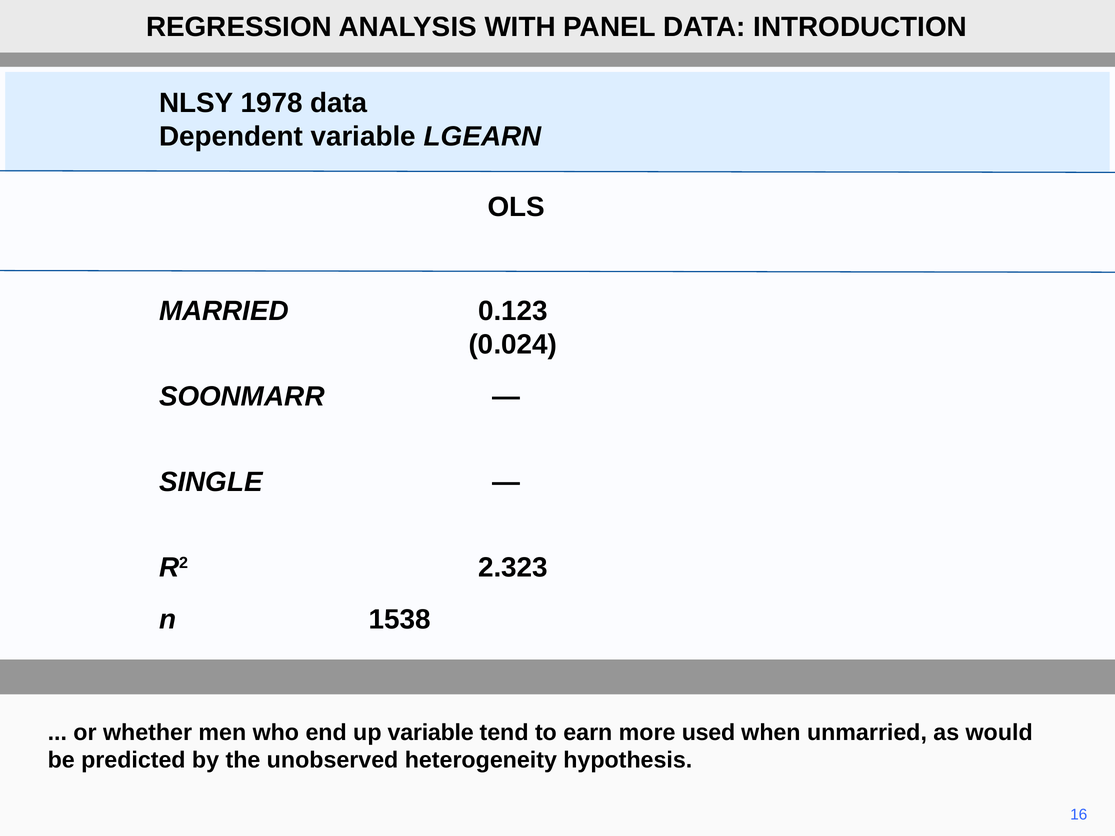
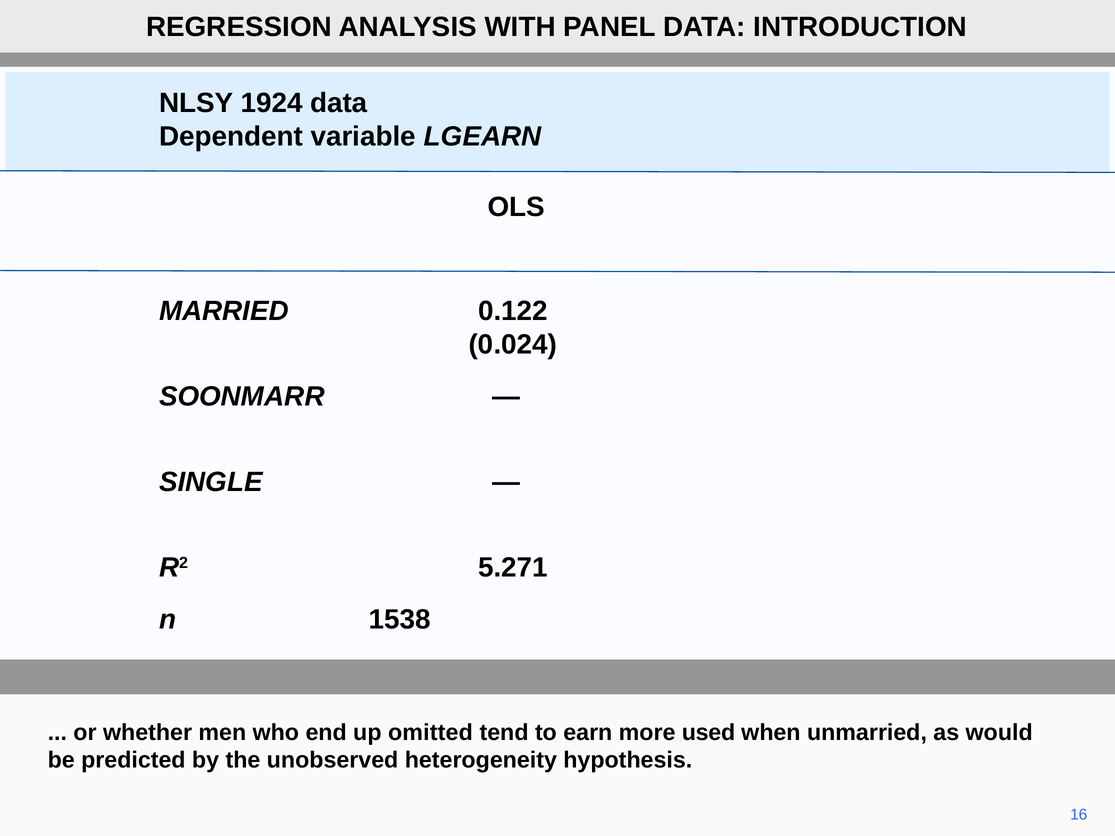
1978: 1978 -> 1924
0.123: 0.123 -> 0.122
2.323: 2.323 -> 5.271
up variable: variable -> omitted
